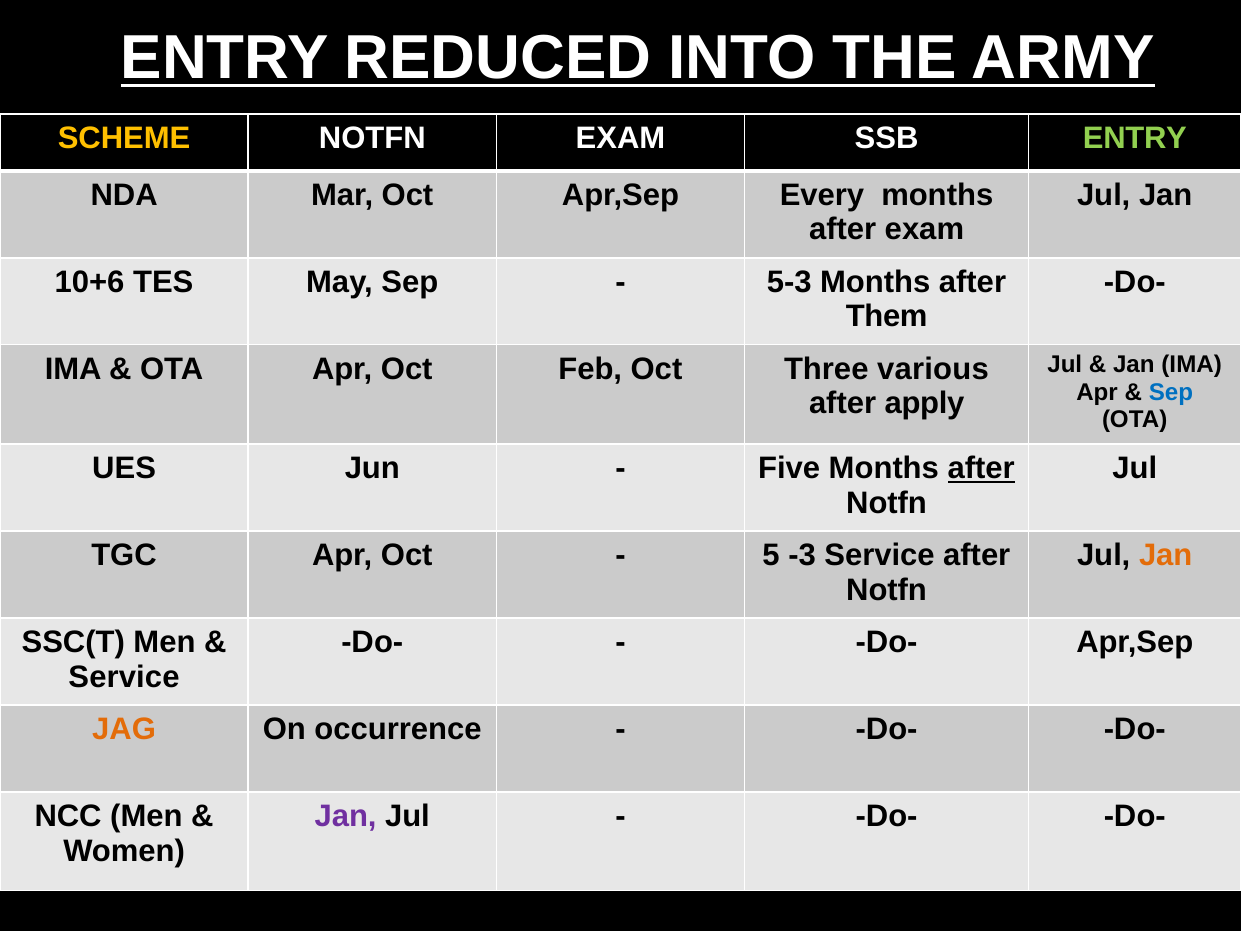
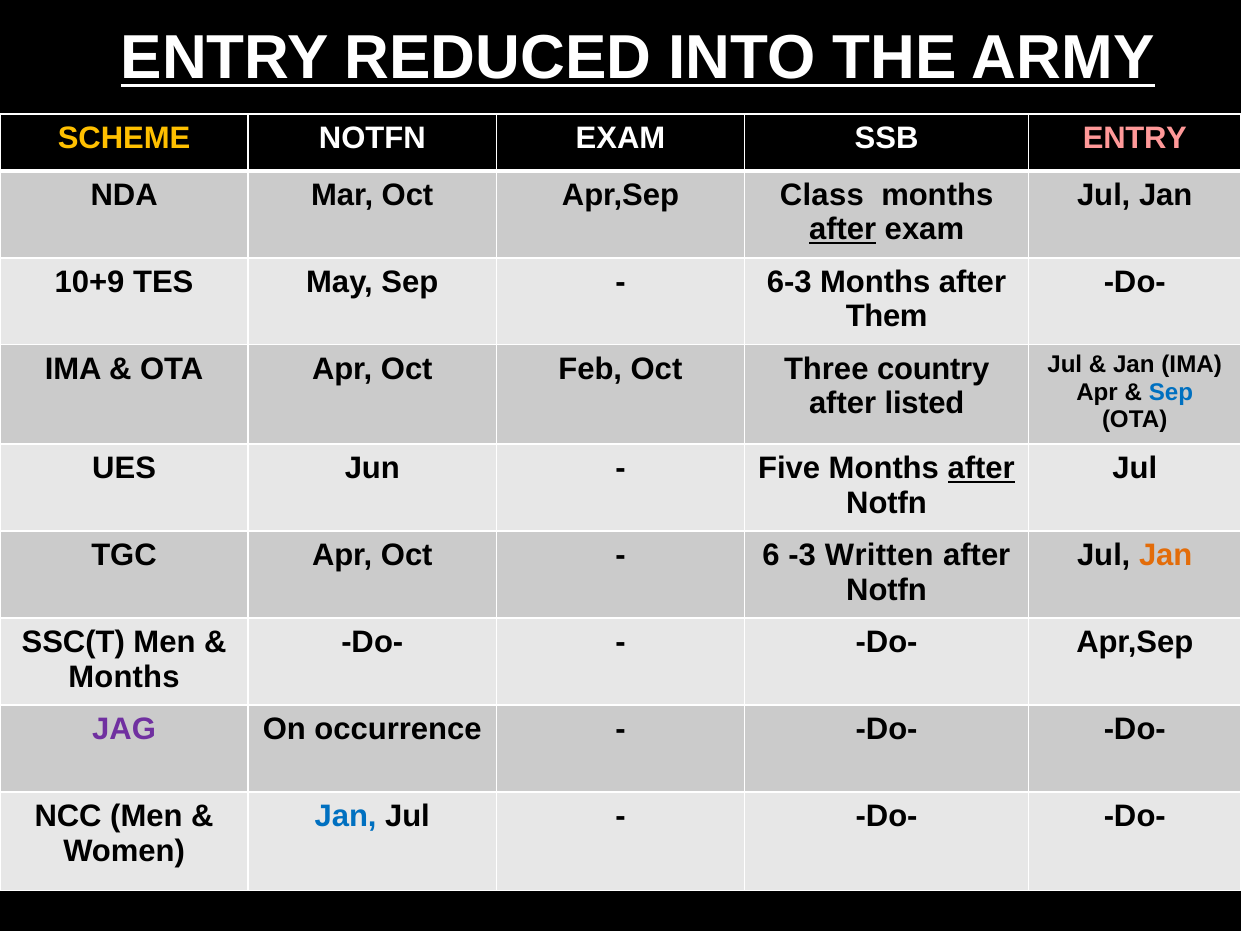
ENTRY at (1135, 138) colour: light green -> pink
Every: Every -> Class
after at (843, 230) underline: none -> present
10+6: 10+6 -> 10+9
5-3: 5-3 -> 6-3
various: various -> country
apply: apply -> listed
5: 5 -> 6
-3 Service: Service -> Written
Service at (124, 677): Service -> Months
JAG colour: orange -> purple
Jan at (346, 816) colour: purple -> blue
